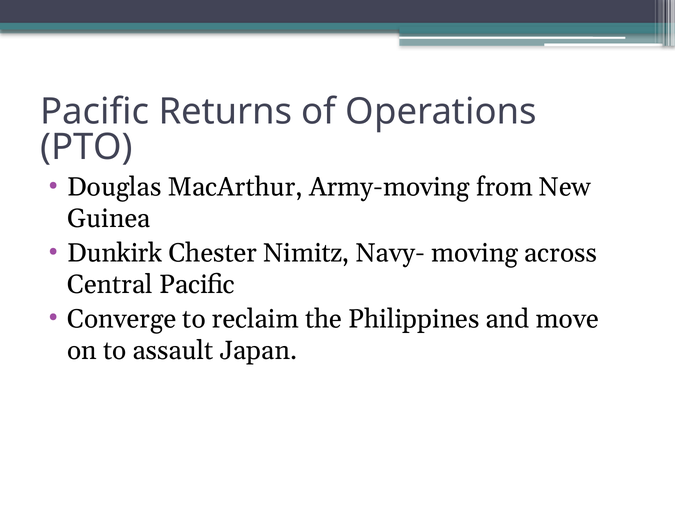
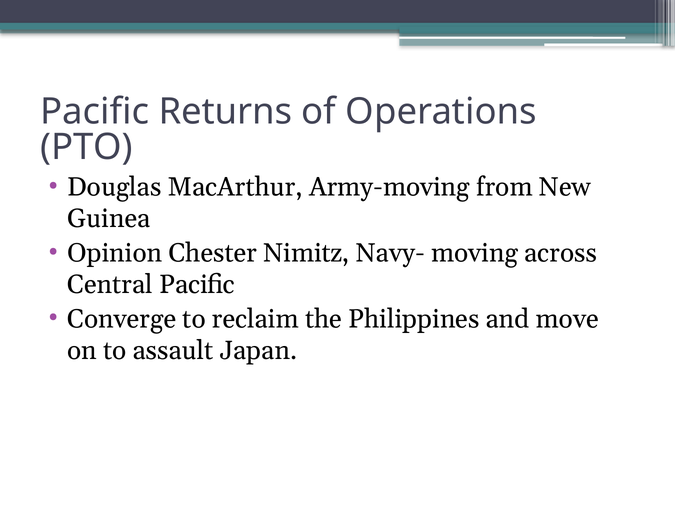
Dunkirk: Dunkirk -> Opinion
